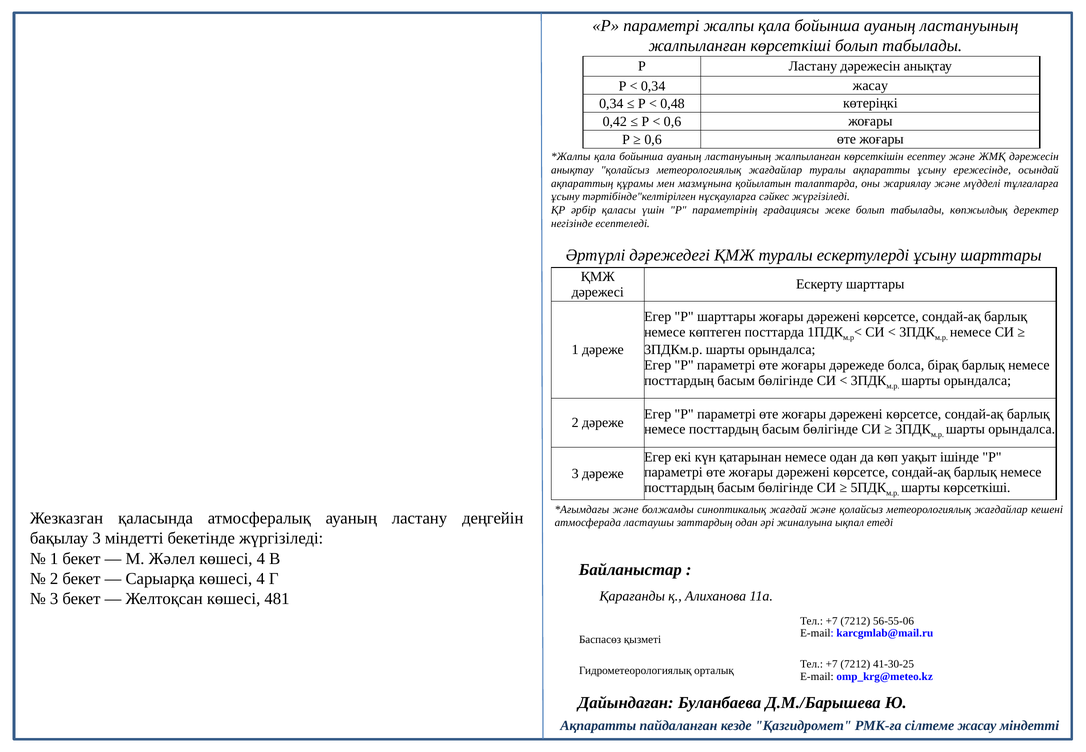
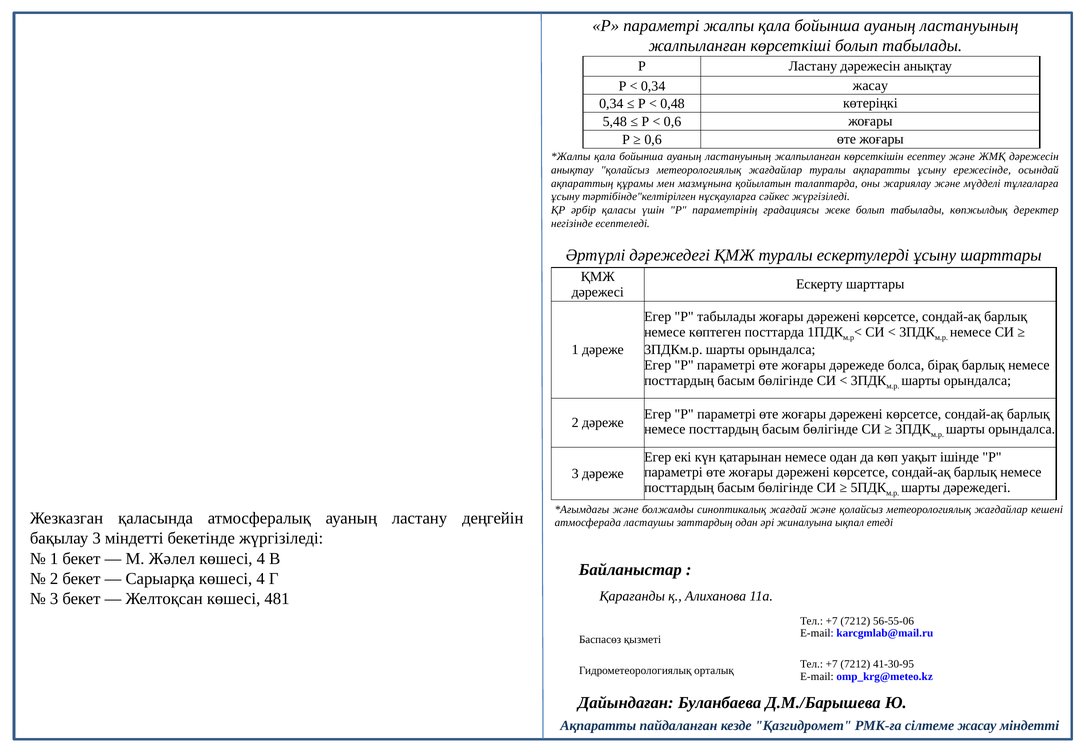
0,42: 0,42 -> 5,48
Р шарттары: шарттары -> табылады
шарты көрсеткіші: көрсеткіші -> дәрежедегі
41-30-25: 41-30-25 -> 41-30-95
